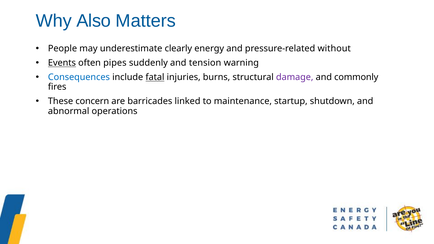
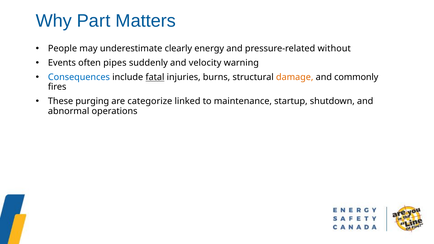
Also: Also -> Part
Events underline: present -> none
tension: tension -> velocity
damage colour: purple -> orange
concern: concern -> purging
barricades: barricades -> categorize
